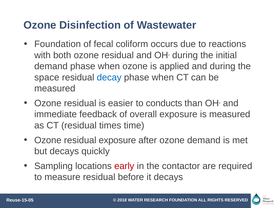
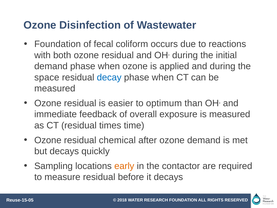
conducts: conducts -> optimum
residual exposure: exposure -> chemical
early colour: red -> orange
